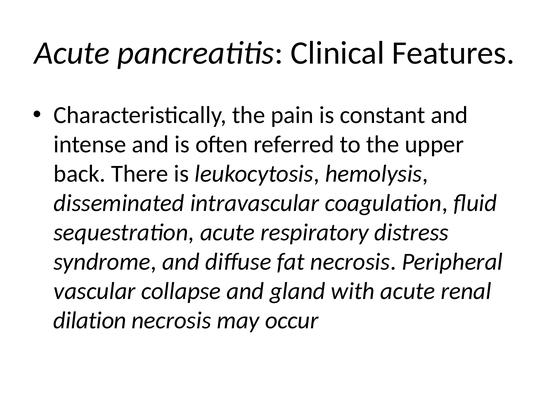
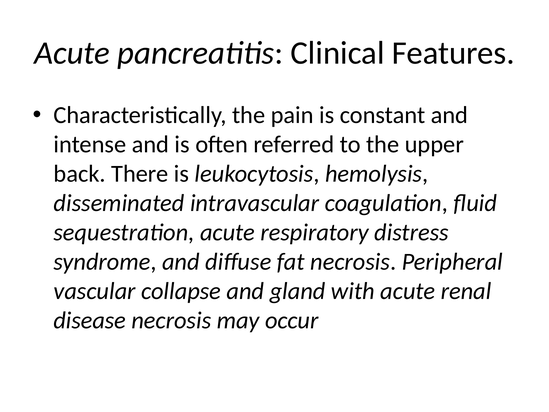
dilation: dilation -> disease
